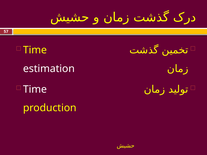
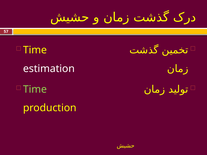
Time at (35, 89) colour: white -> light green
